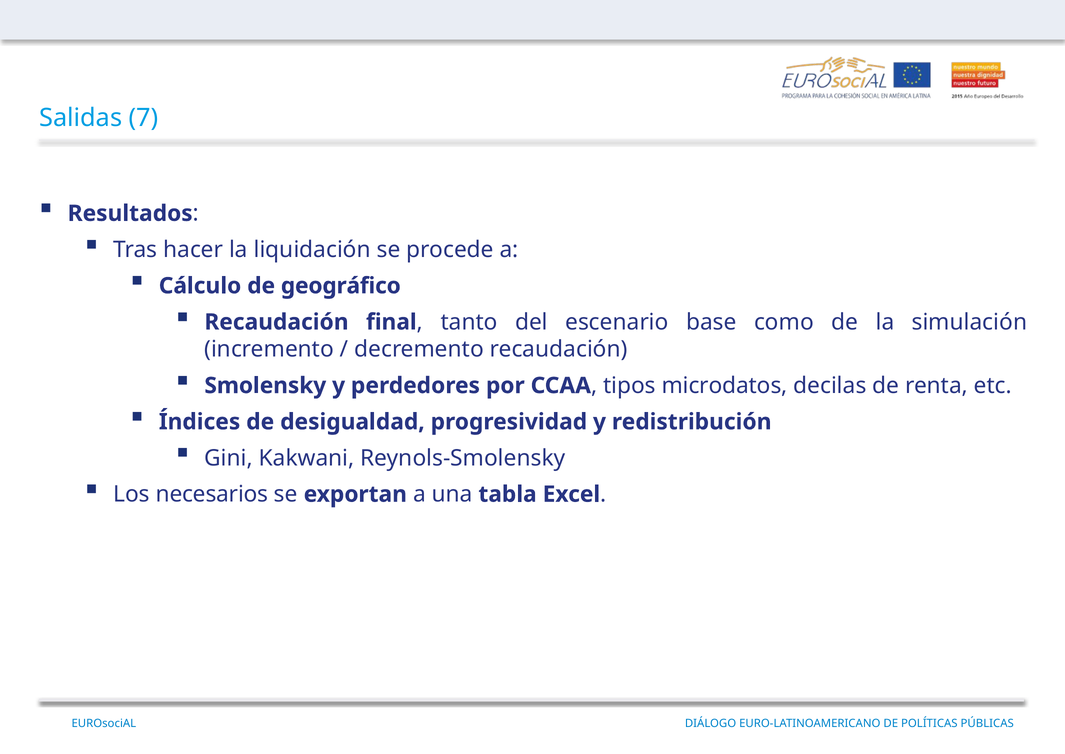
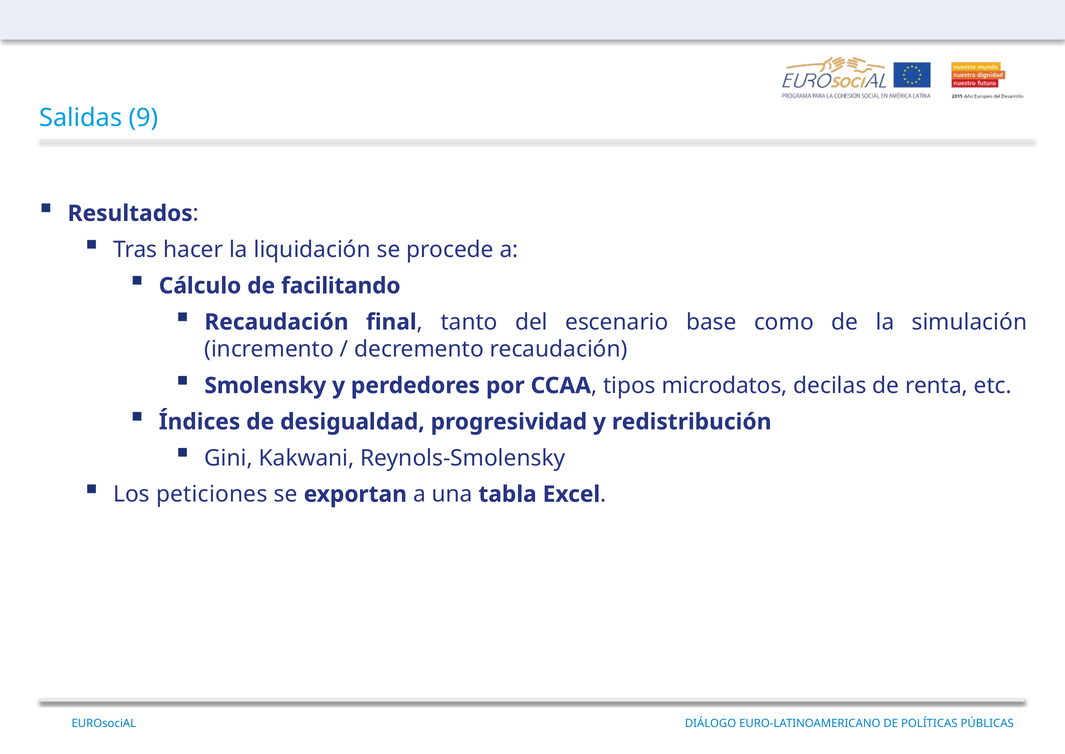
7: 7 -> 9
geográfico: geográfico -> facilitando
necesarios: necesarios -> peticiones
